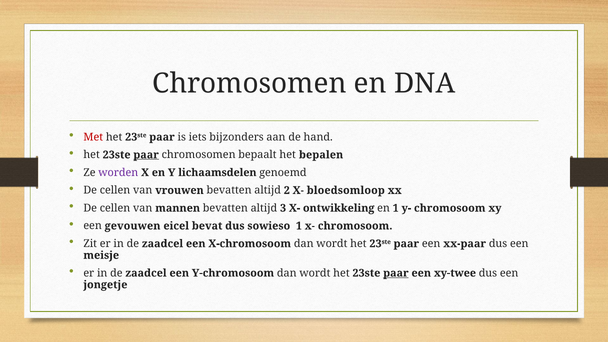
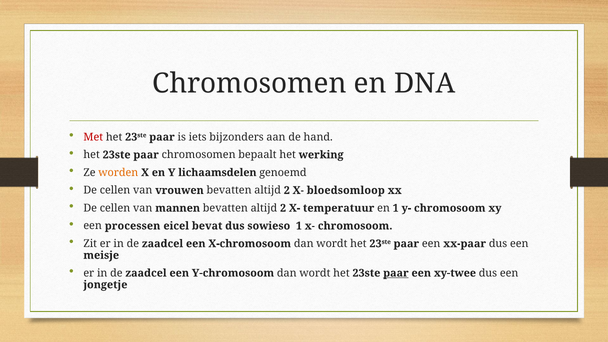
paar at (146, 155) underline: present -> none
bepalen: bepalen -> werking
worden colour: purple -> orange
mannen bevatten altijd 3: 3 -> 2
ontwikkeling: ontwikkeling -> temperatuur
gevouwen: gevouwen -> processen
